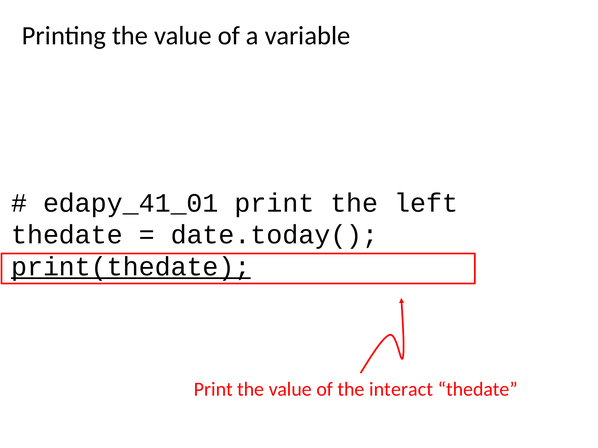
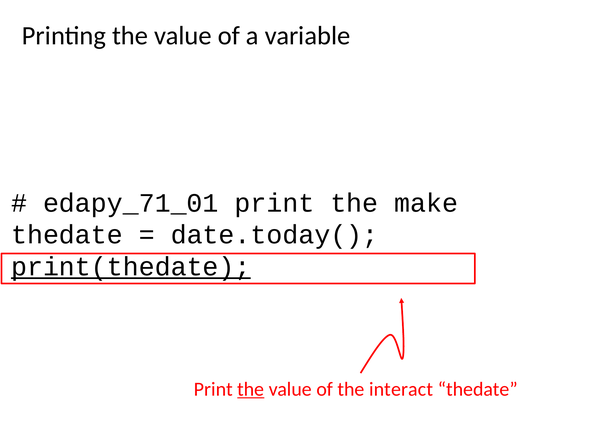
edapy_41_01: edapy_41_01 -> edapy_71_01
left: left -> make
the at (251, 390) underline: none -> present
